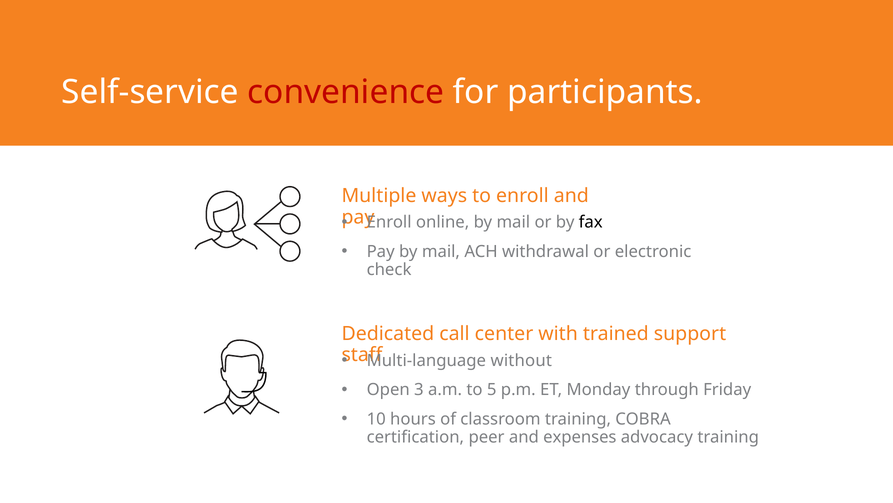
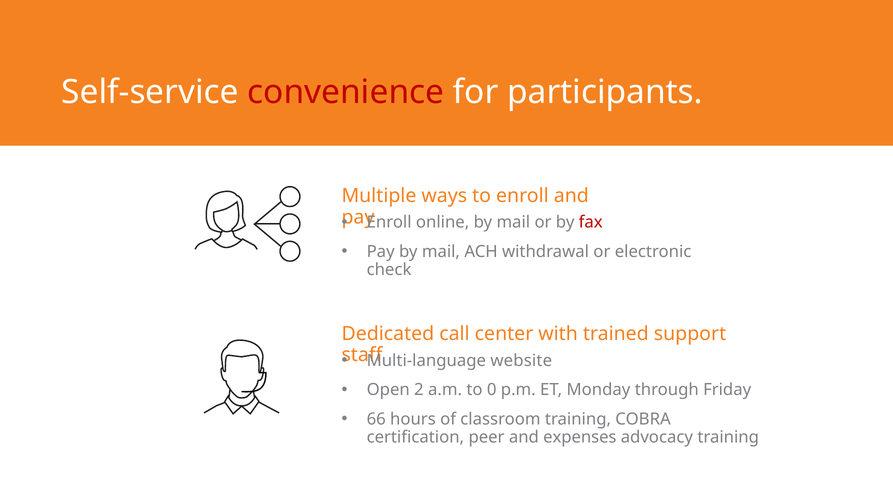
fax colour: black -> red
without: without -> website
3: 3 -> 2
5: 5 -> 0
10: 10 -> 66
